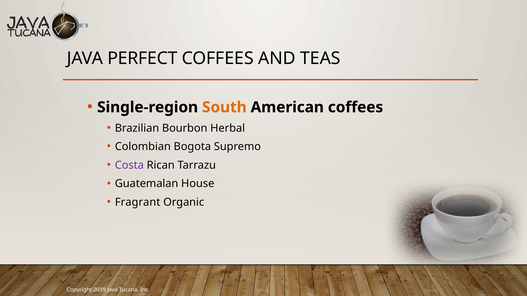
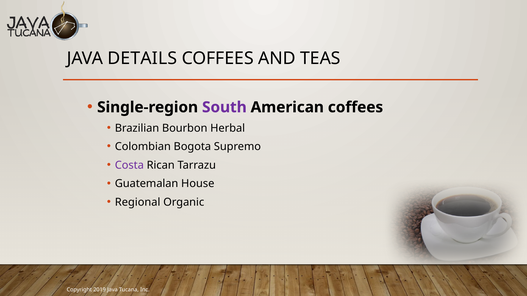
PERFECT: PERFECT -> DETAILS
South colour: orange -> purple
Fragrant: Fragrant -> Regional
